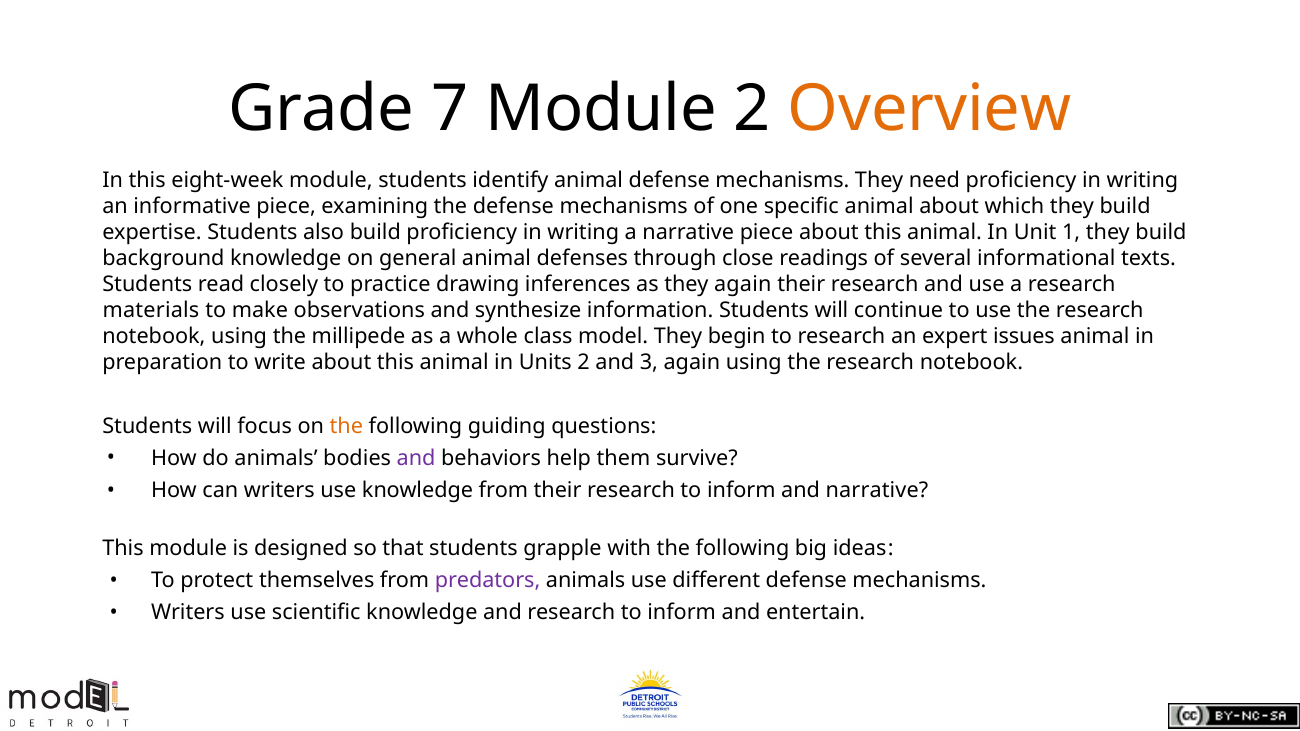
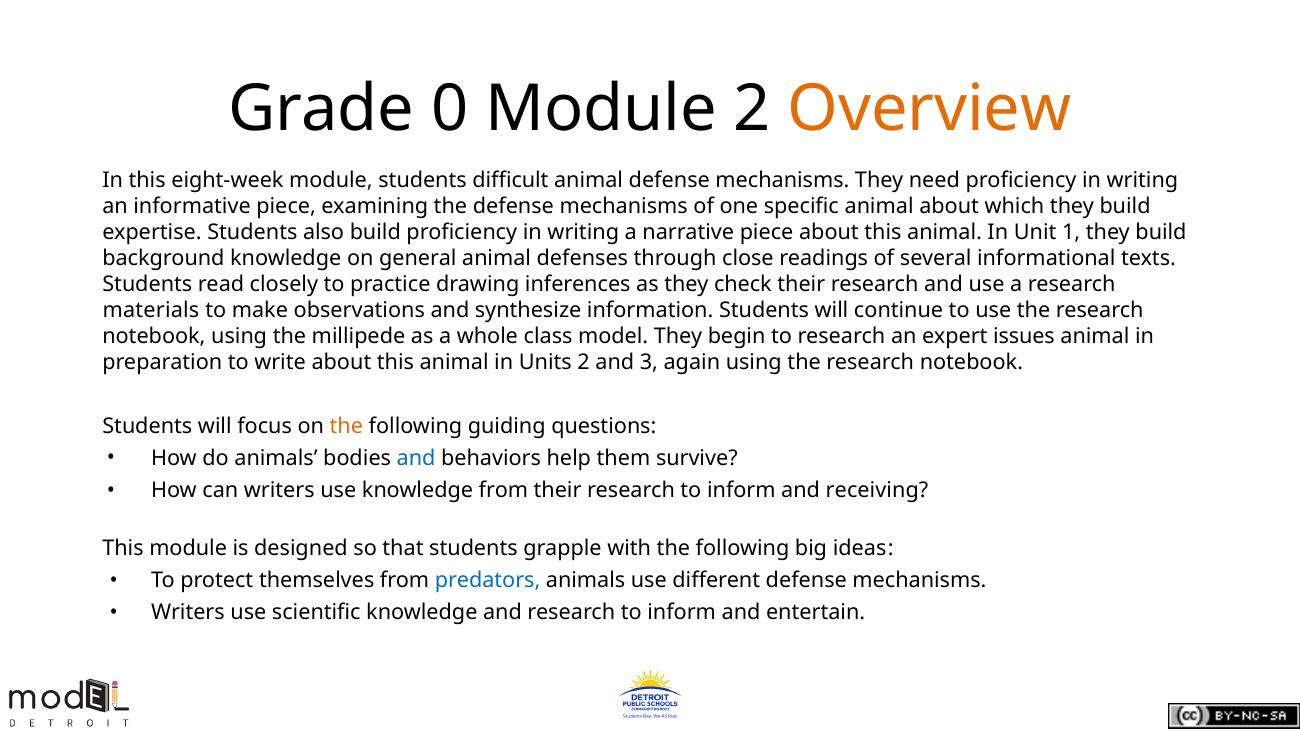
7: 7 -> 0
identify: identify -> difficult
they again: again -> check
and at (416, 458) colour: purple -> blue
and narrative: narrative -> receiving
predators colour: purple -> blue
